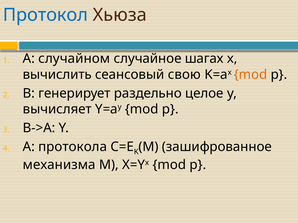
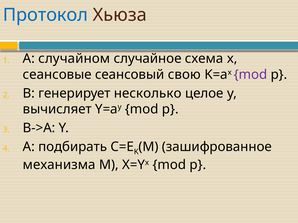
шагах: шагах -> схема
вычислить: вычислить -> сеансовые
mod at (250, 75) colour: orange -> purple
раздельно: раздельно -> несколько
протокола: протокола -> подбирать
